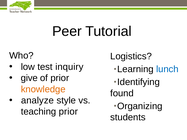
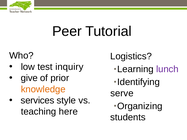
lunch colour: blue -> purple
found: found -> serve
analyze: analyze -> services
teaching prior: prior -> here
